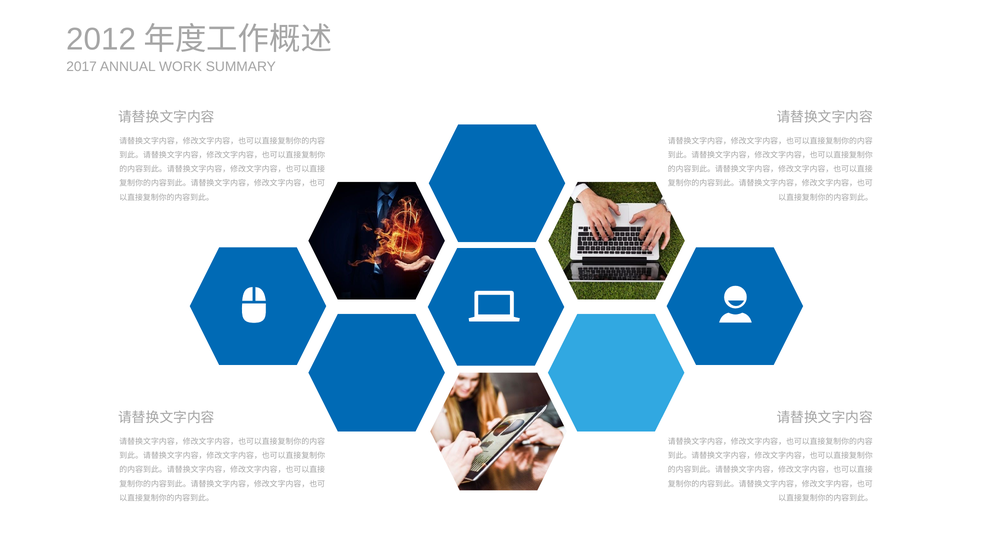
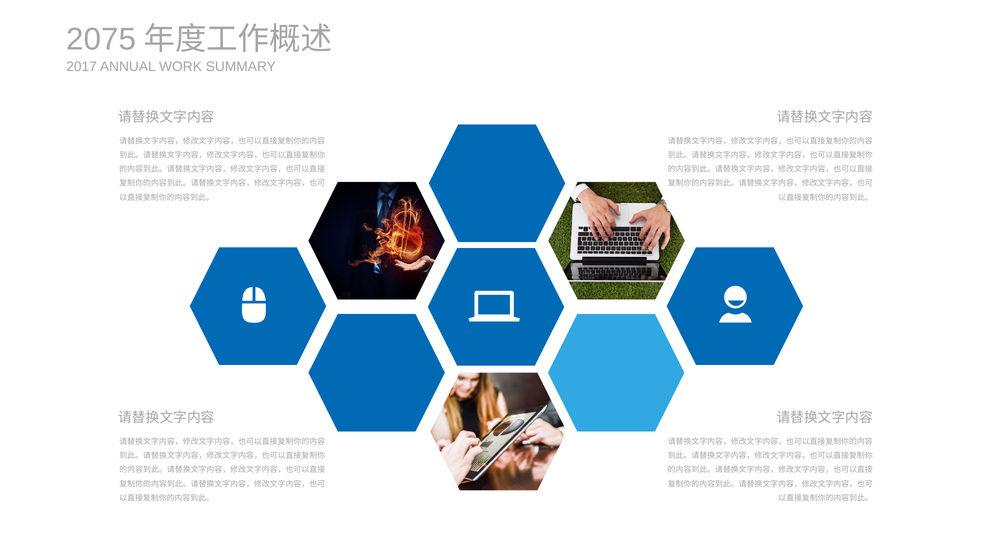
2012: 2012 -> 2075
